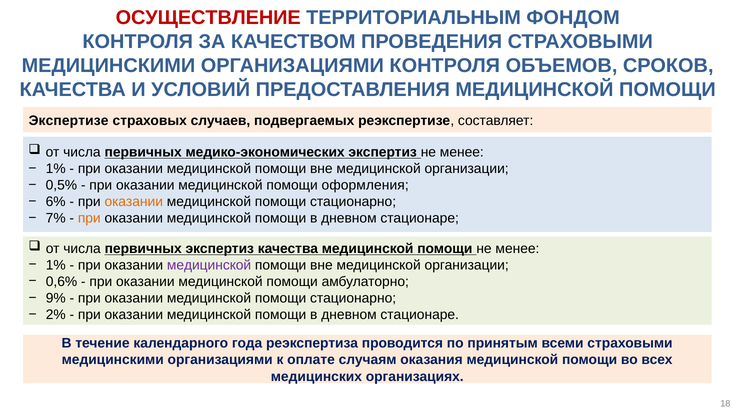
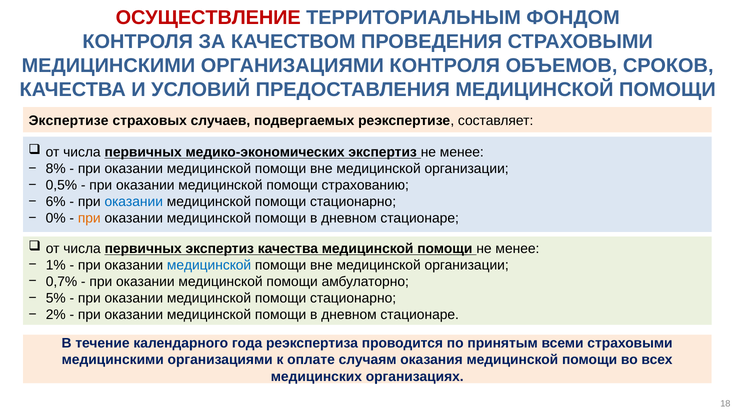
1% at (56, 169): 1% -> 8%
оформления: оформления -> страхованию
оказании at (134, 202) colour: orange -> blue
7%: 7% -> 0%
медицинской at (209, 265) colour: purple -> blue
0,6%: 0,6% -> 0,7%
9%: 9% -> 5%
